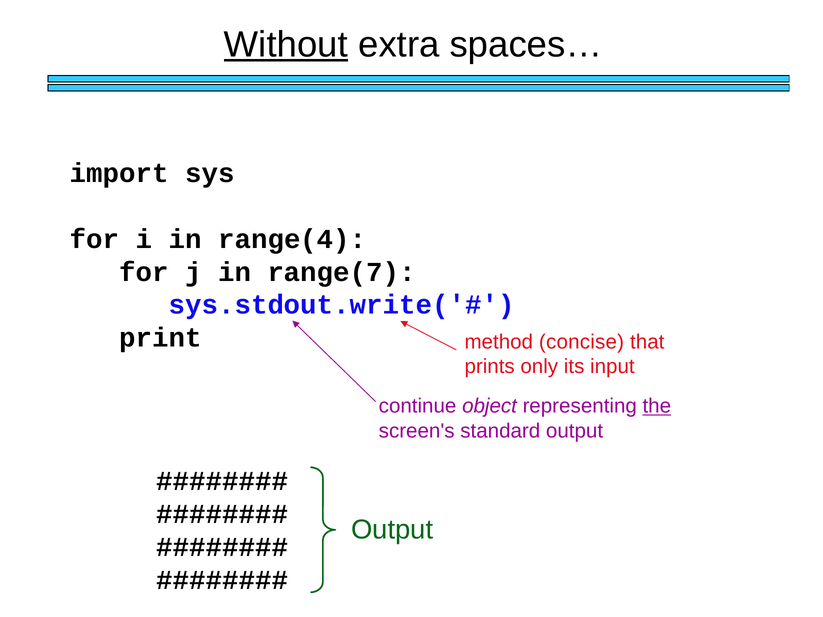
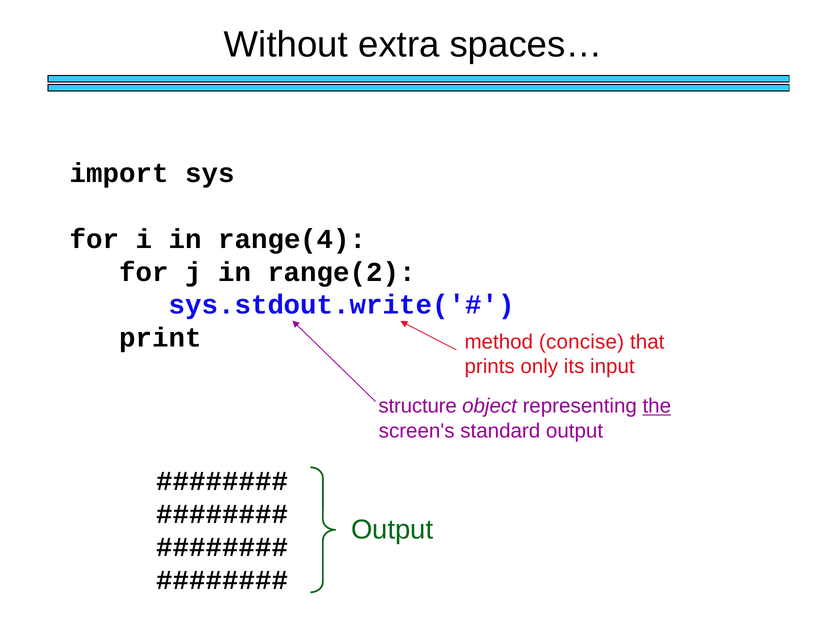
Without underline: present -> none
range(7: range(7 -> range(2
continue: continue -> structure
